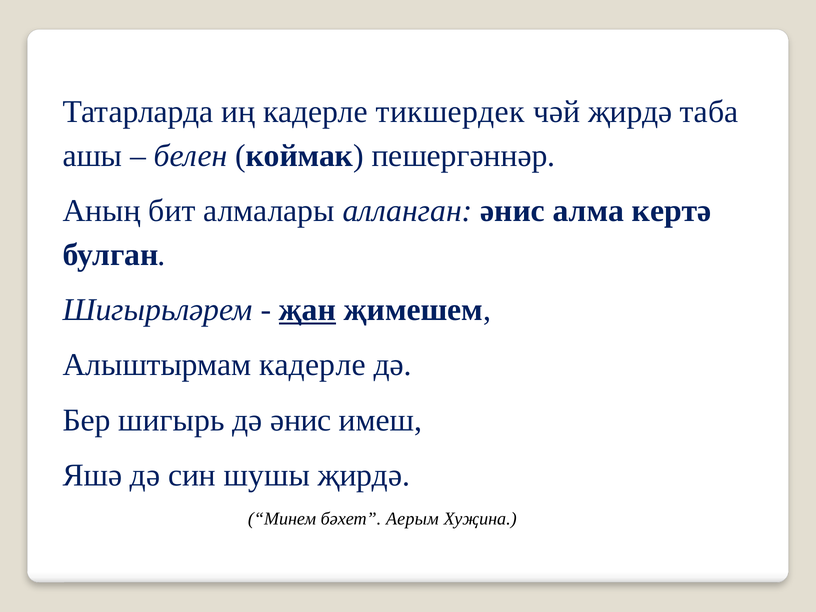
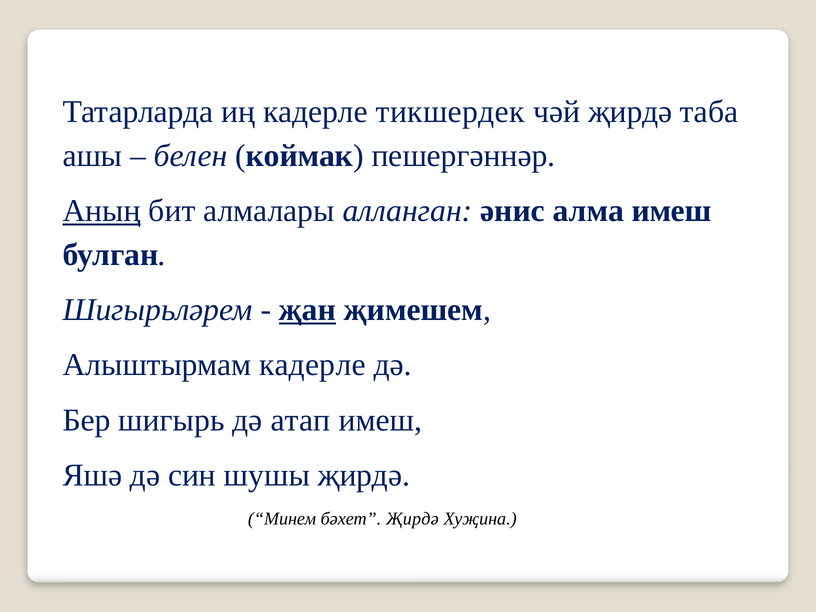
Аның underline: none -> present
алма кертә: кертә -> имеш
дә әнис: әнис -> атап
бәхет Аерым: Аерым -> Җирдә
